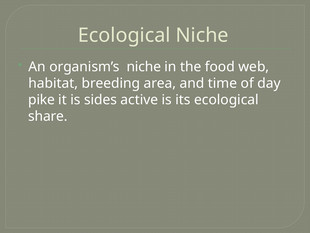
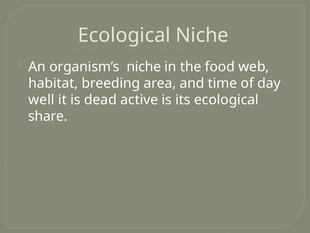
pike: pike -> well
sides: sides -> dead
